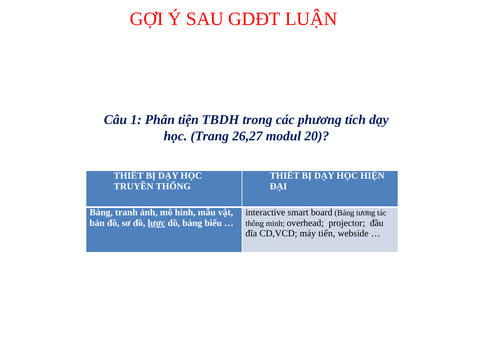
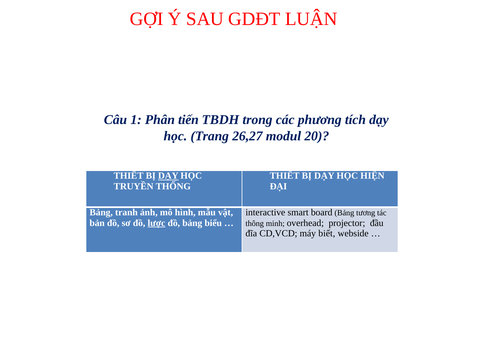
tiện: tiện -> tiến
DẠY at (168, 176) underline: none -> present
tiến: tiến -> biết
